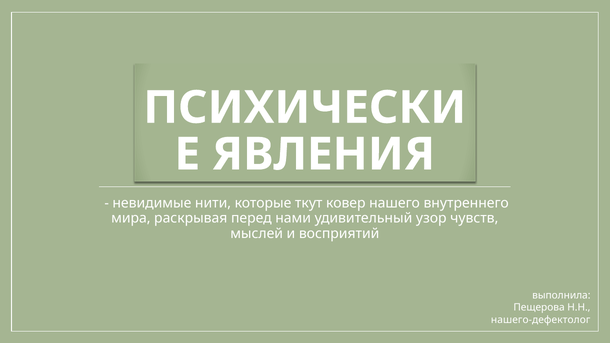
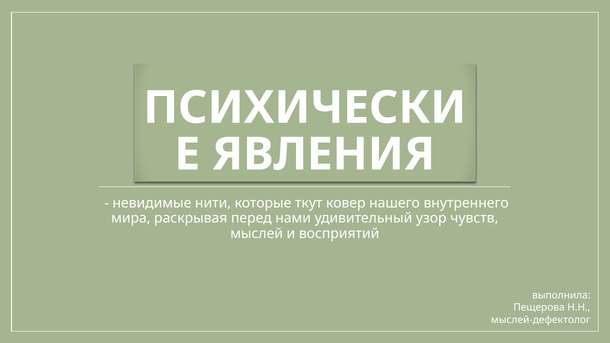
нашего-дефектолог: нашего-дефектолог -> мыслей-дефектолог
